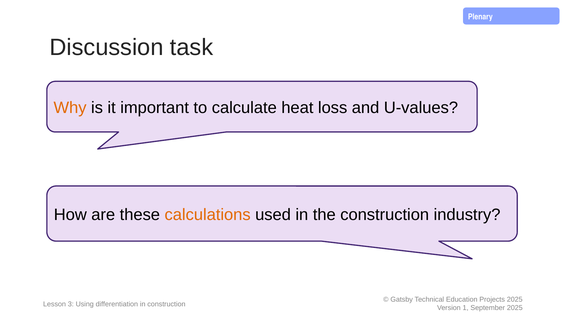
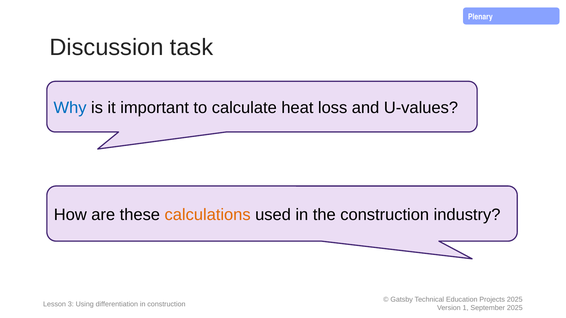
Why colour: orange -> blue
